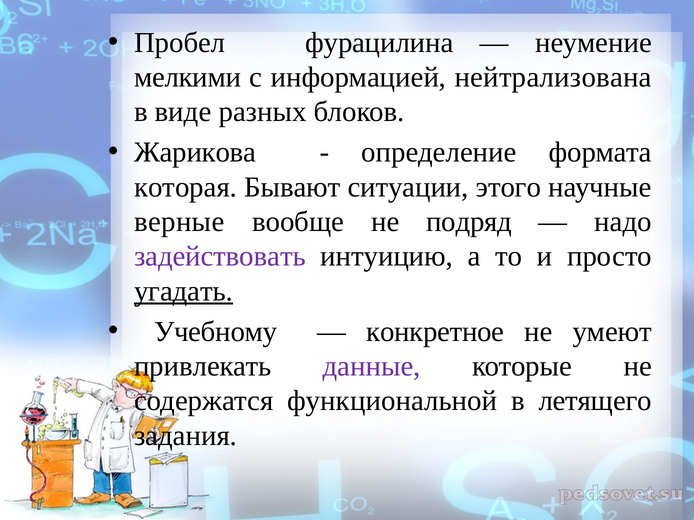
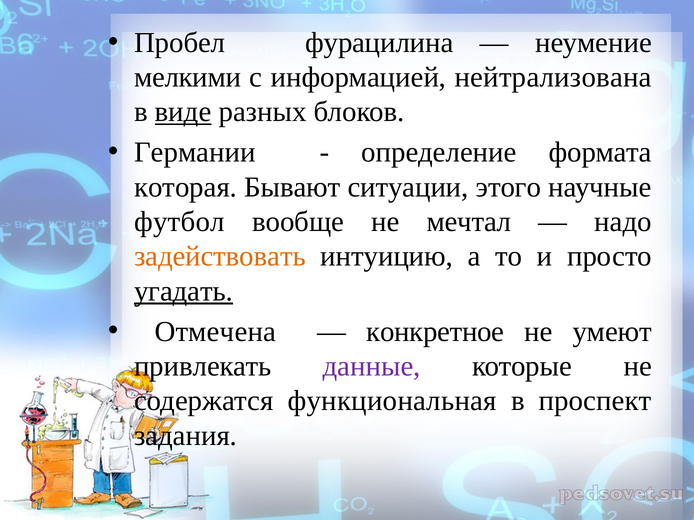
виде underline: none -> present
Жарикова: Жарикова -> Германии
верные: верные -> футбол
подряд: подряд -> мечтал
задействовать colour: purple -> orange
Учебному: Учебному -> Отмечена
функциональной: функциональной -> функциональная
летящего: летящего -> проспект
